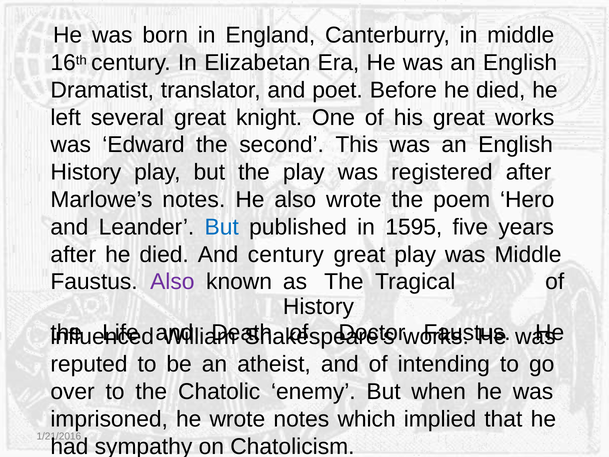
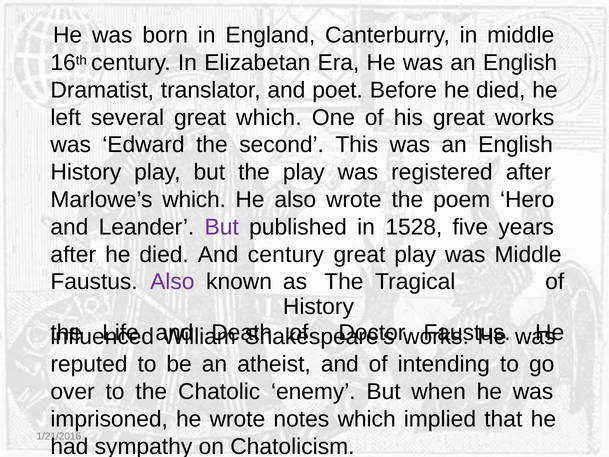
great knight: knight -> which
Marlowe’s notes: notes -> which
But at (222, 227) colour: blue -> purple
1595: 1595 -> 1528
